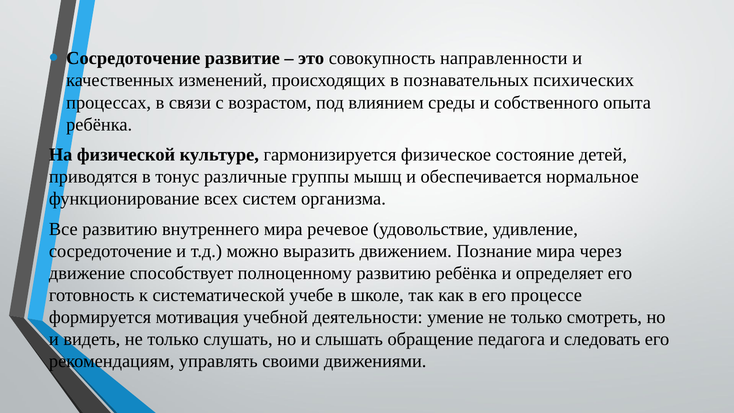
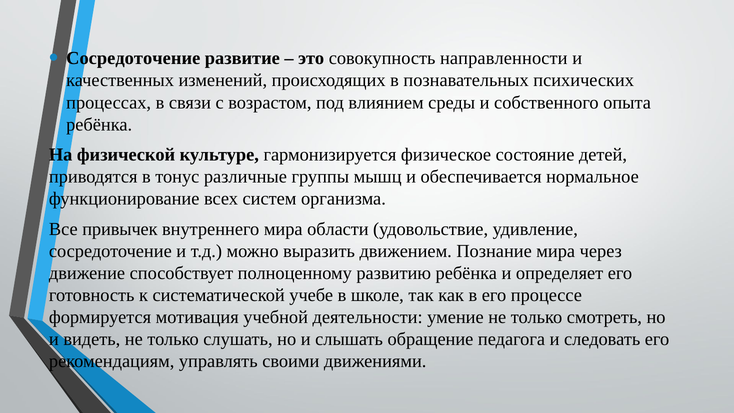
Все развитию: развитию -> привычек
речевое: речевое -> области
